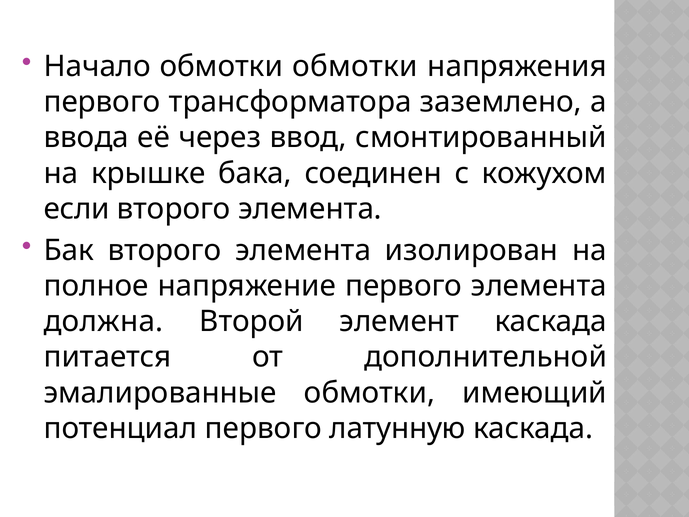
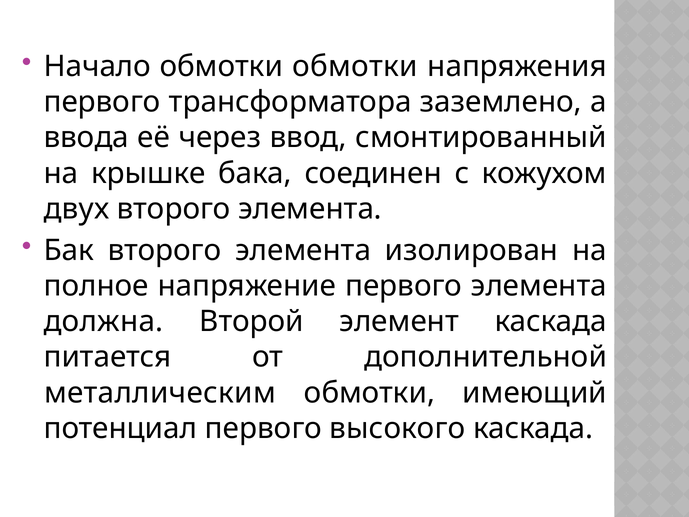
если: если -> двух
эмалированные: эмалированные -> металлическим
латунную: латунную -> высокого
